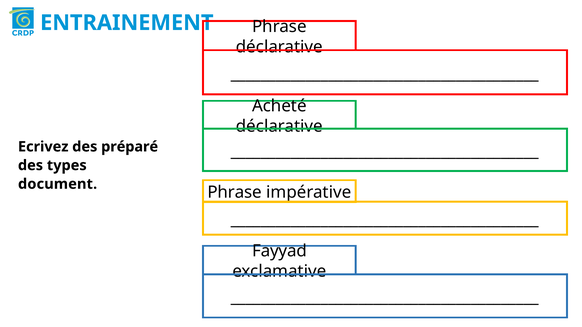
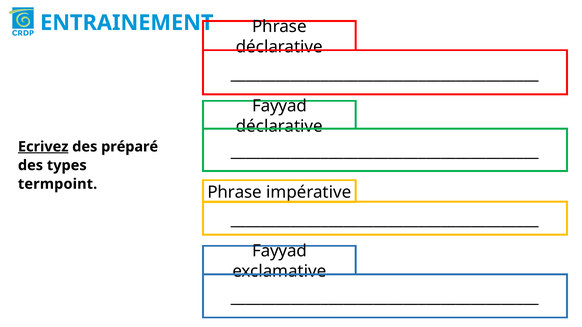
Acheté at (279, 106): Acheté -> Fayyad
Ecrivez underline: none -> present
document: document -> termpoint
